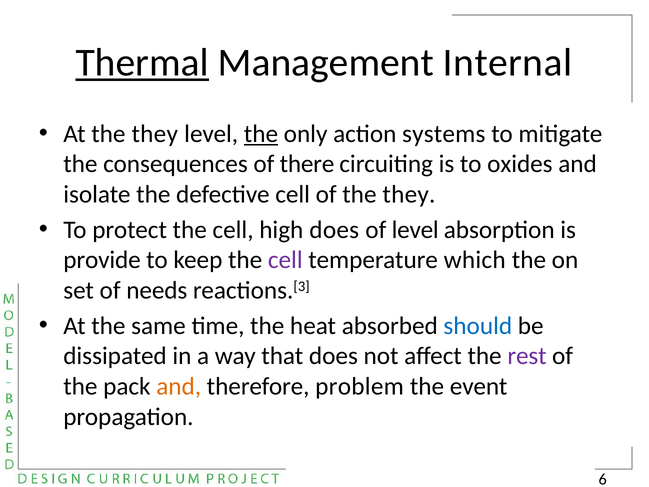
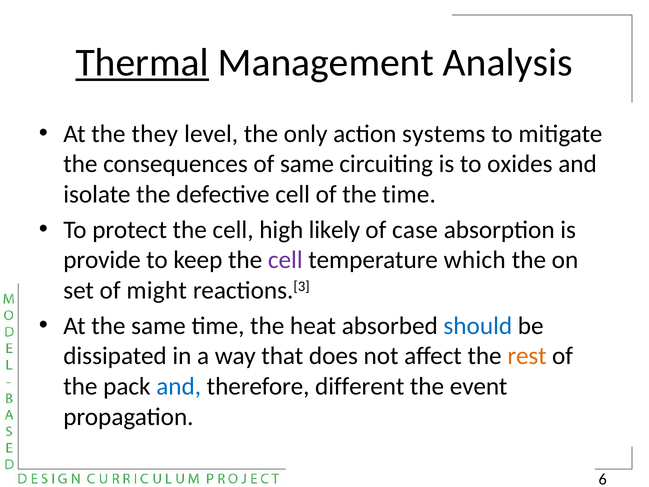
Internal: Internal -> Analysis
the at (261, 134) underline: present -> none
of there: there -> same
of the they: they -> time
high does: does -> likely
of level: level -> case
needs: needs -> might
rest colour: purple -> orange
and at (179, 386) colour: orange -> blue
problem: problem -> different
